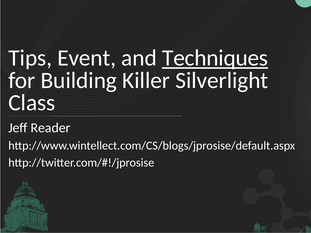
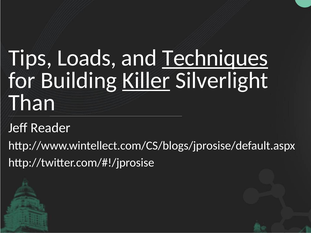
Event: Event -> Loads
Killer underline: none -> present
Class: Class -> Than
